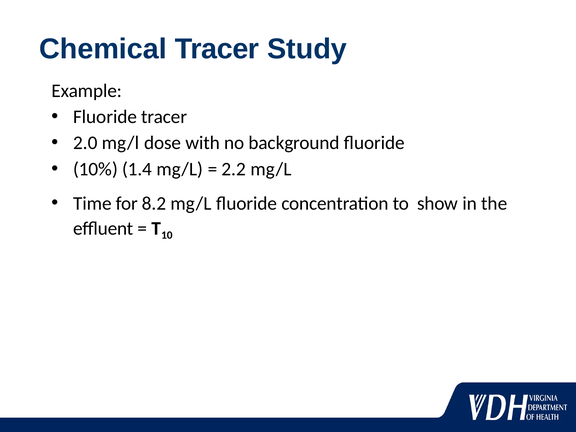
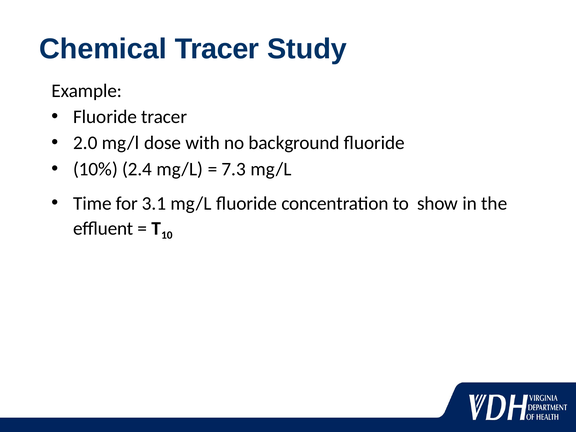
1.4: 1.4 -> 2.4
2.2: 2.2 -> 7.3
8.2: 8.2 -> 3.1
